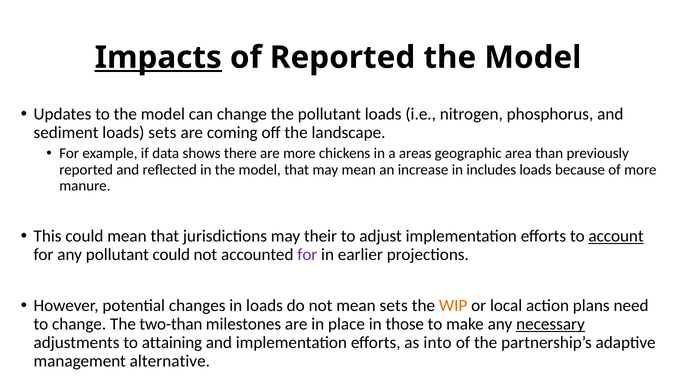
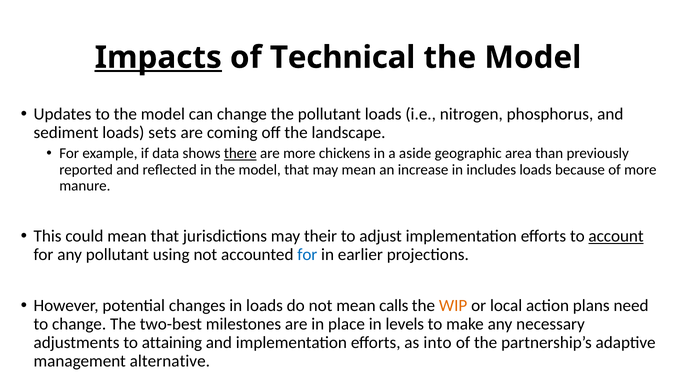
of Reported: Reported -> Technical
there underline: none -> present
areas: areas -> aside
pollutant could: could -> using
for at (307, 255) colour: purple -> blue
mean sets: sets -> calls
two-than: two-than -> two-best
those: those -> levels
necessary underline: present -> none
